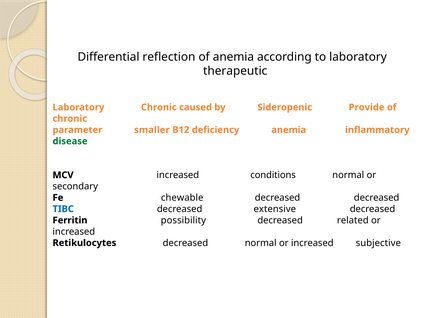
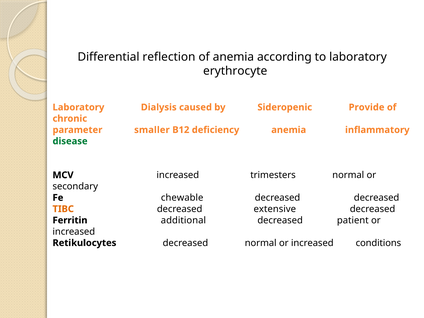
therapeutic: therapeutic -> erythrocyte
Laboratory Chronic: Chronic -> Dialysis
conditions: conditions -> trimesters
TIBC colour: blue -> orange
possibility: possibility -> additional
related: related -> patient
subjective: subjective -> conditions
